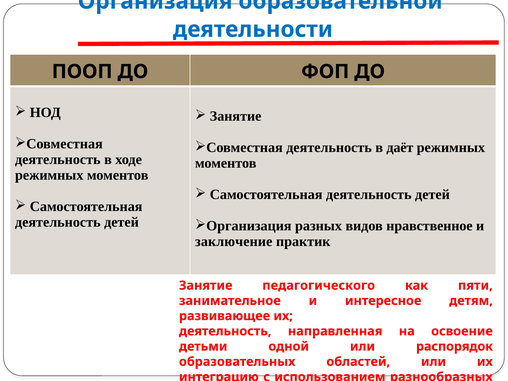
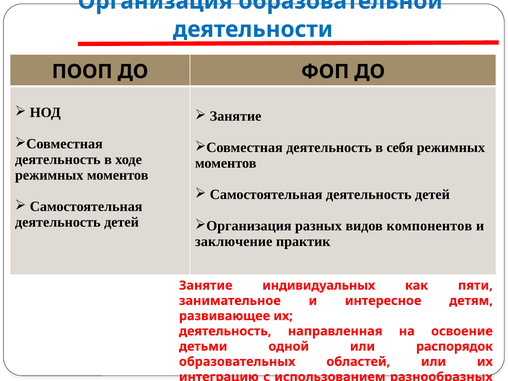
даёт: даёт -> себя
нравственное: нравственное -> компонентов
педагогического: педагогического -> индивидуальных
